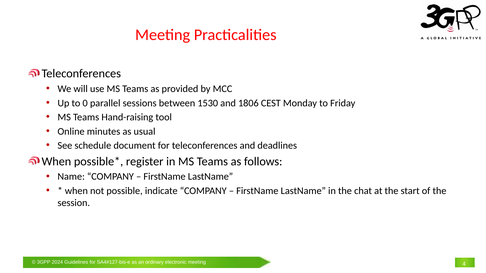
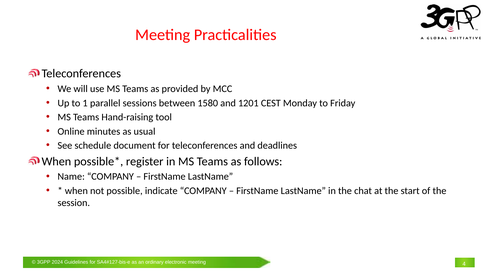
0: 0 -> 1
1530: 1530 -> 1580
1806: 1806 -> 1201
